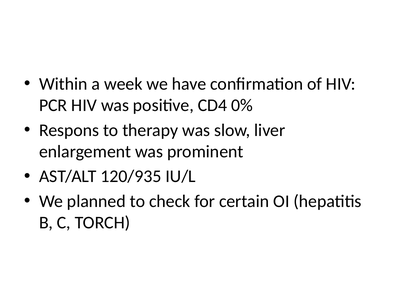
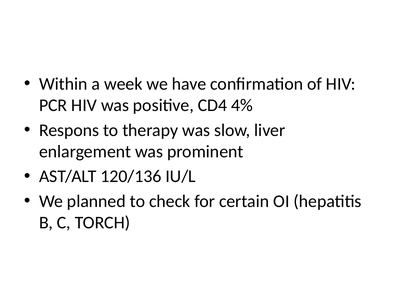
0%: 0% -> 4%
120/935: 120/935 -> 120/136
